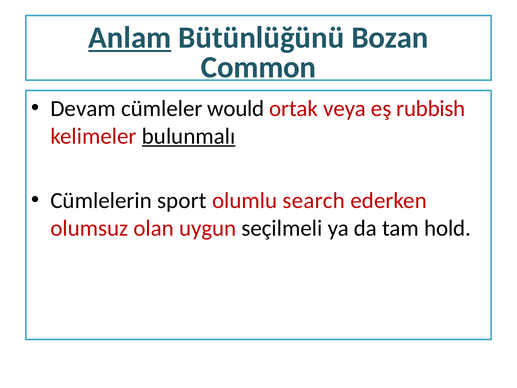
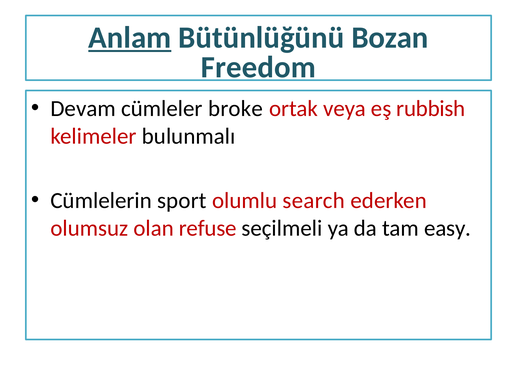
Common: Common -> Freedom
would: would -> broke
bulunmalı underline: present -> none
uygun: uygun -> refuse
hold: hold -> easy
